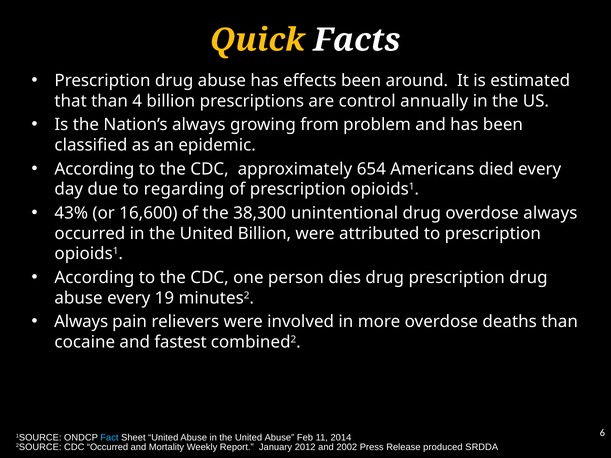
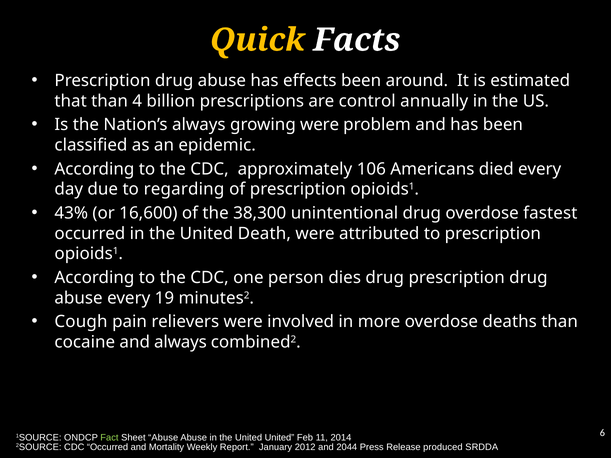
growing from: from -> were
654: 654 -> 106
overdose always: always -> fastest
United Billion: Billion -> Death
Always at (81, 322): Always -> Cough
and fastest: fastest -> always
Fact colour: light blue -> light green
Sheet United: United -> Abuse
the United Abuse: Abuse -> United
2002: 2002 -> 2044
